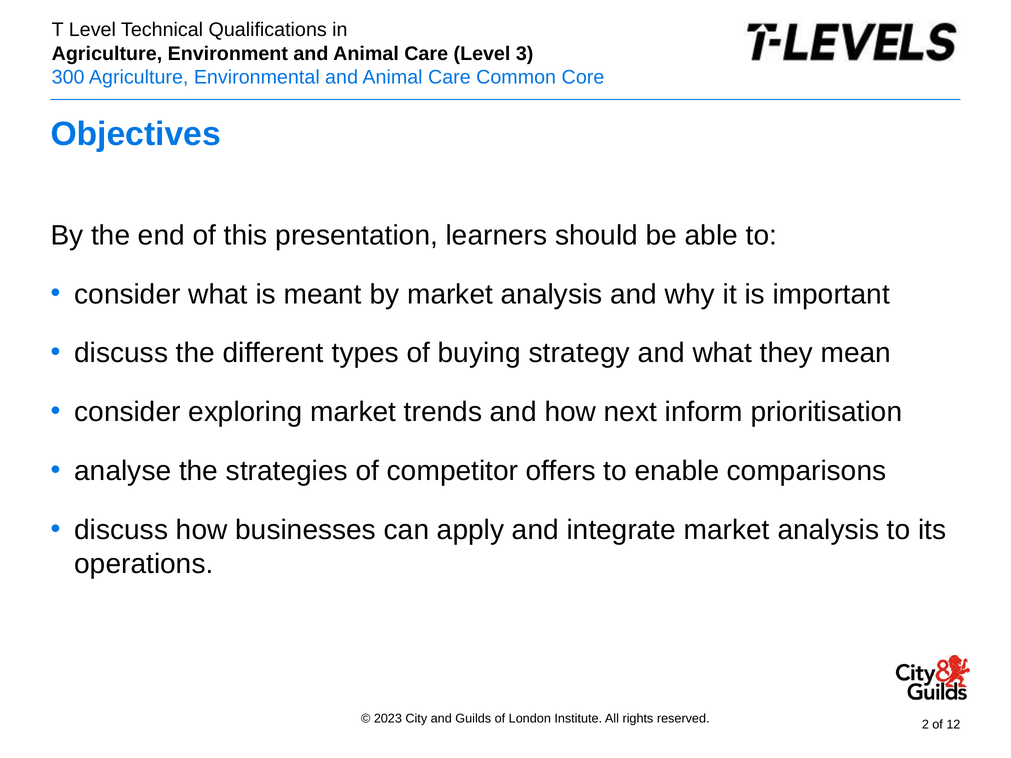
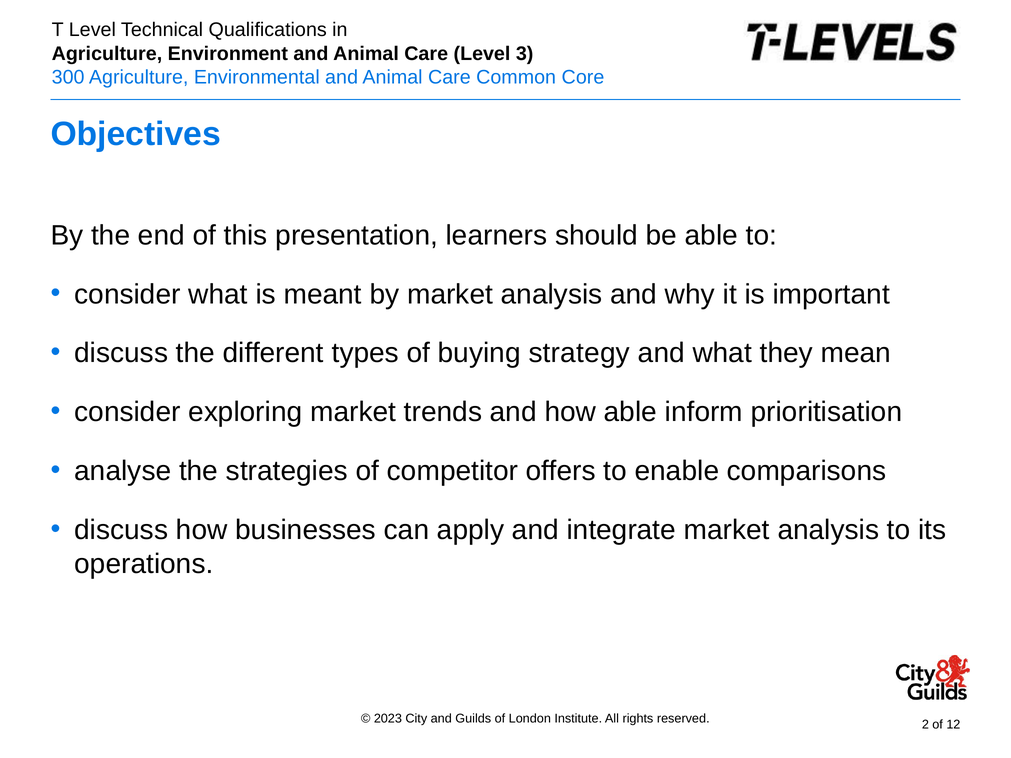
how next: next -> able
